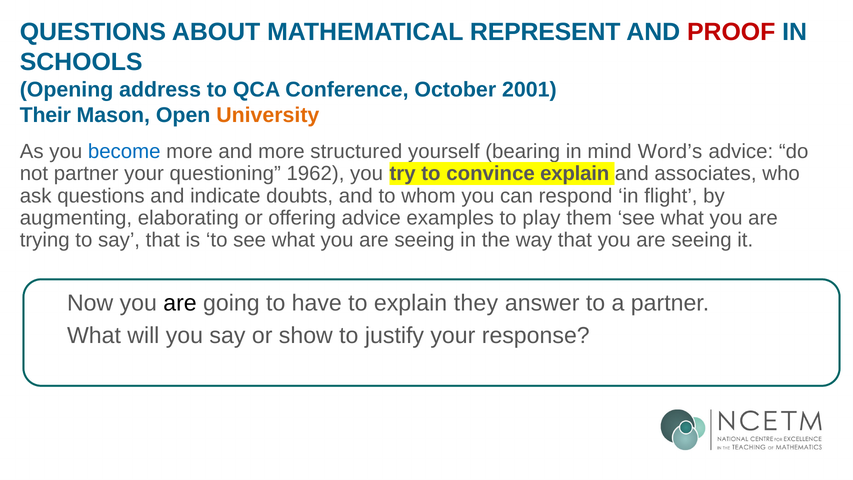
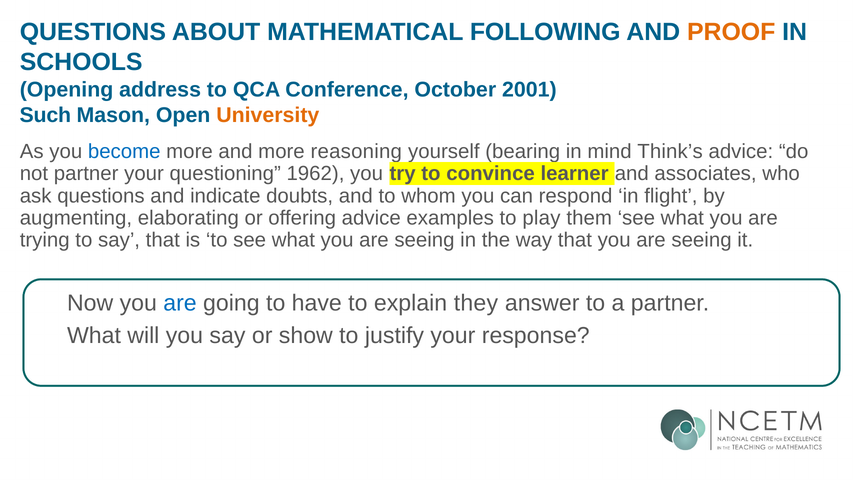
REPRESENT: REPRESENT -> FOLLOWING
PROOF colour: red -> orange
Their: Their -> Such
structured: structured -> reasoning
Word’s: Word’s -> Think’s
convince explain: explain -> learner
are at (180, 303) colour: black -> blue
